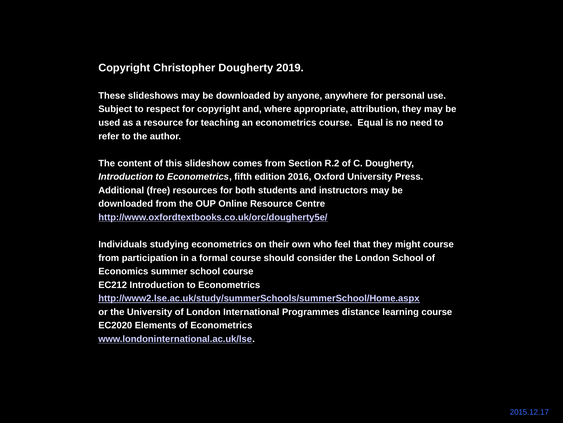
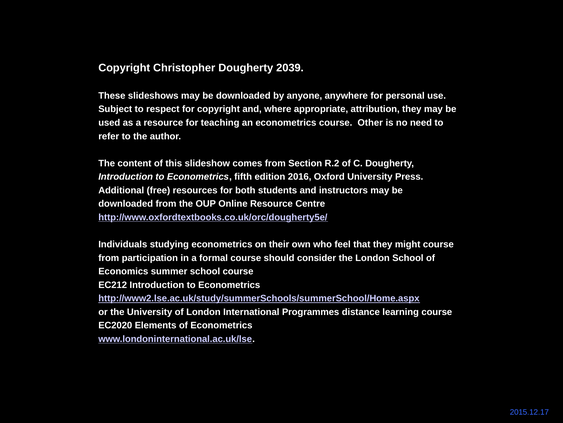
2019: 2019 -> 2039
Equal: Equal -> Other
